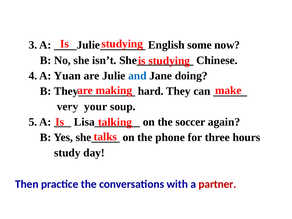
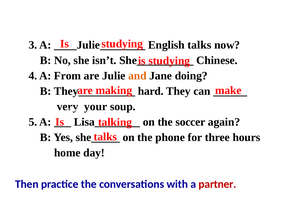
English some: some -> talks
Yuan: Yuan -> From
and colour: blue -> orange
study: study -> home
